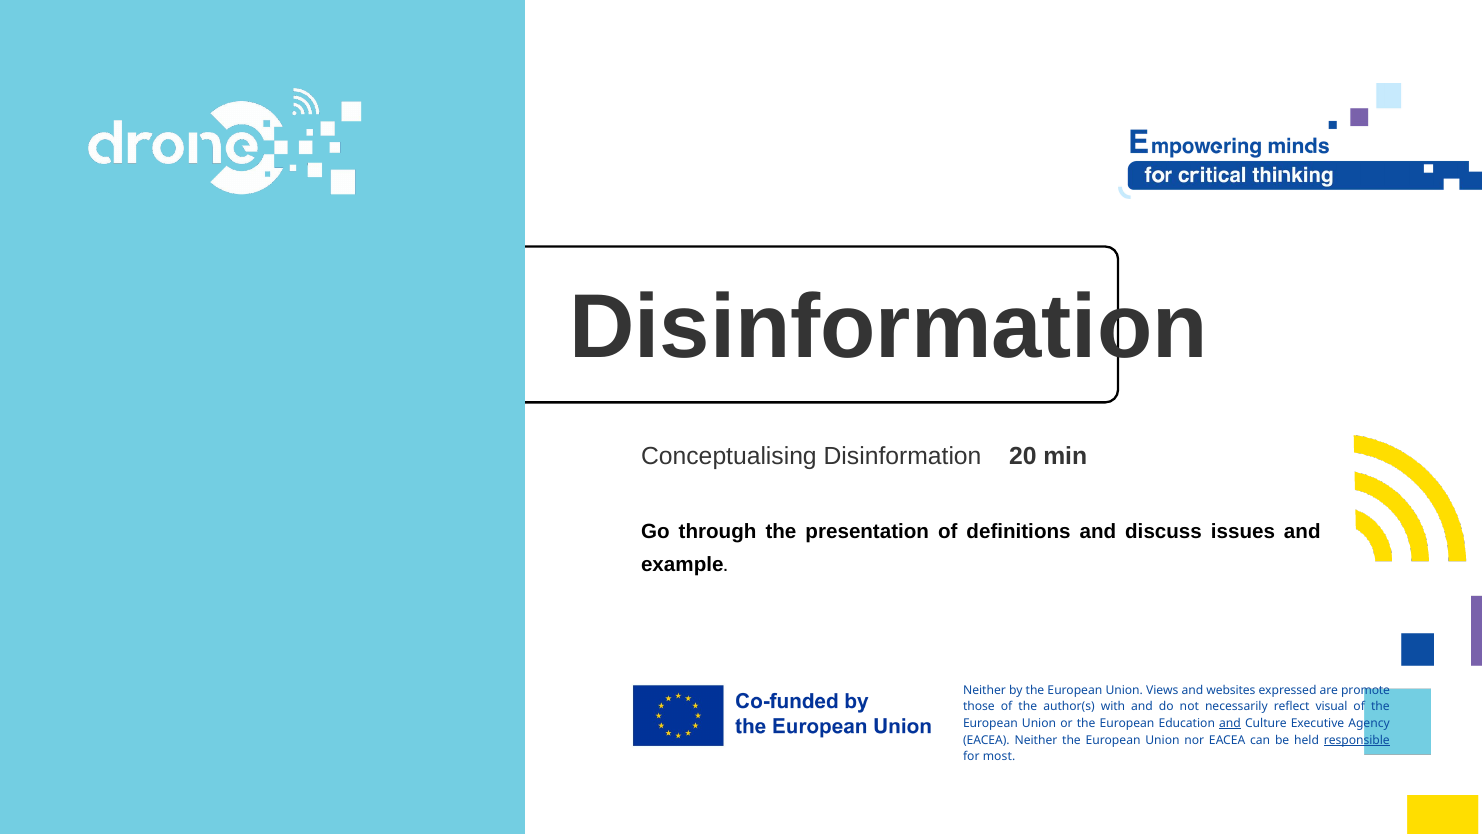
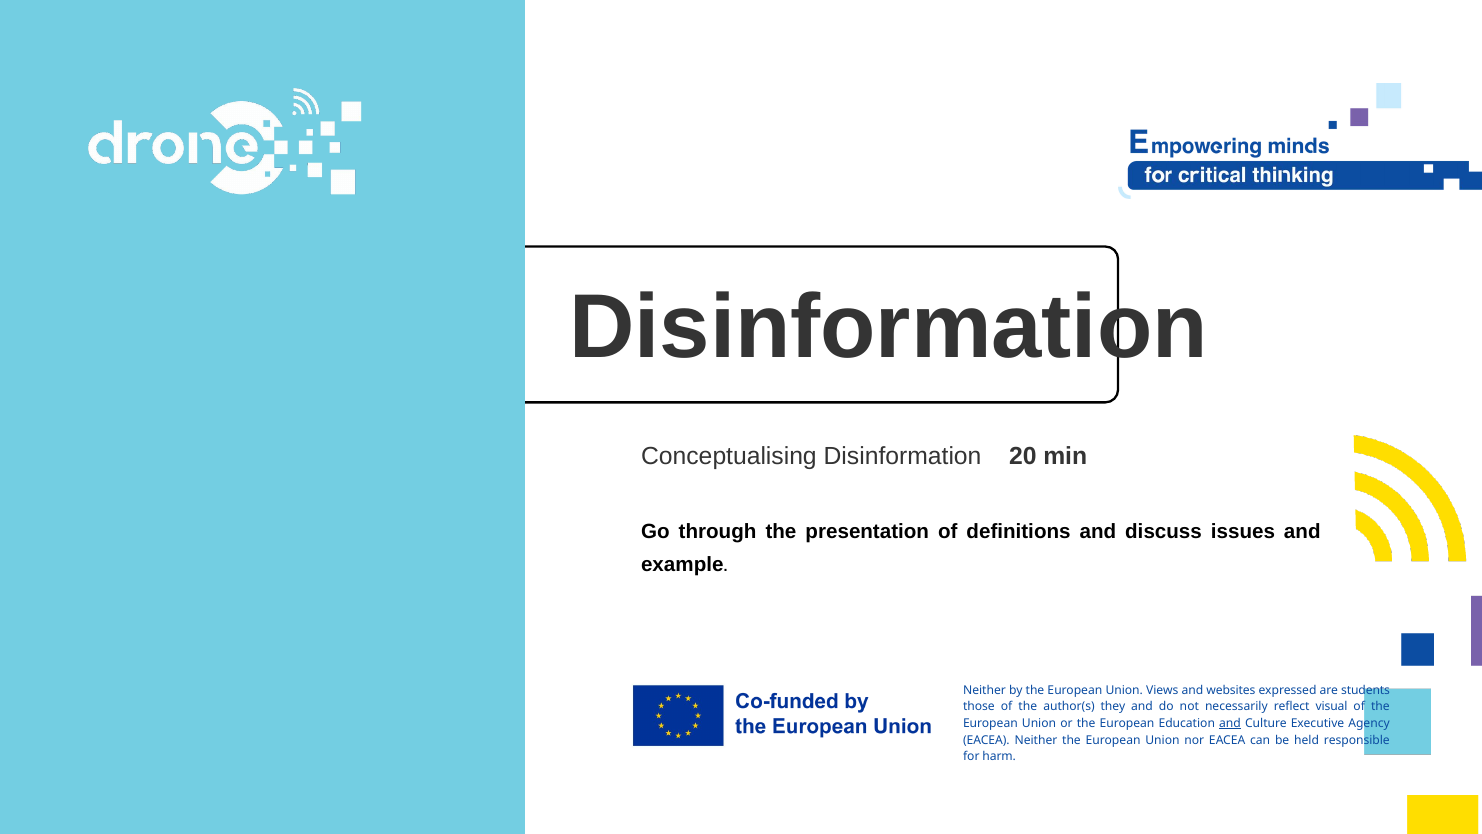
promote: promote -> students
with: with -> they
responsible underline: present -> none
most: most -> harm
